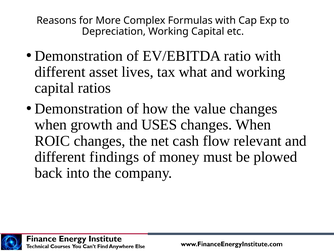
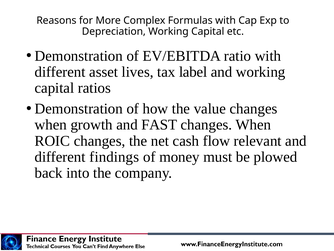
what: what -> label
USES: USES -> FAST
